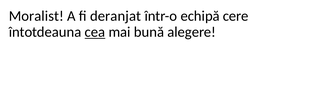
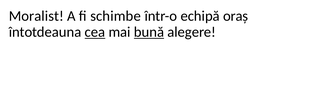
deranjat: deranjat -> schimbe
cere: cere -> oraș
bună underline: none -> present
